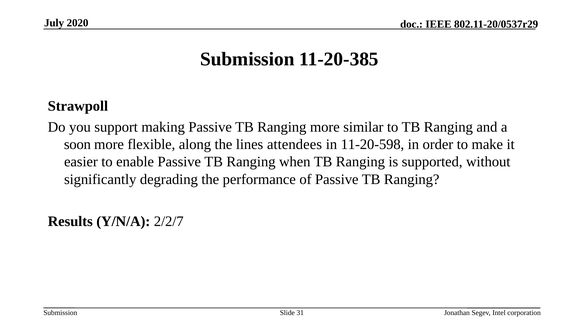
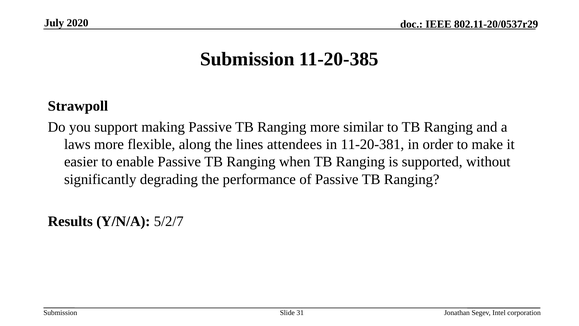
soon: soon -> laws
11-20-598: 11-20-598 -> 11-20-381
2/2/7: 2/2/7 -> 5/2/7
